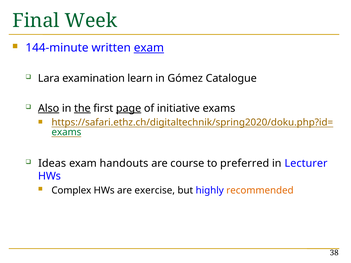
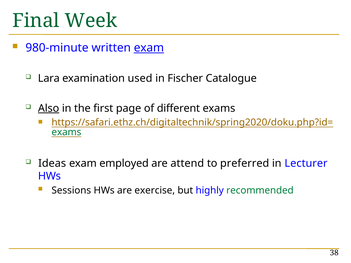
144-minute: 144-minute -> 980-minute
learn: learn -> used
Gómez: Gómez -> Fischer
the underline: present -> none
page underline: present -> none
initiative: initiative -> different
handouts: handouts -> employed
course: course -> attend
Complex: Complex -> Sessions
recommended colour: orange -> green
